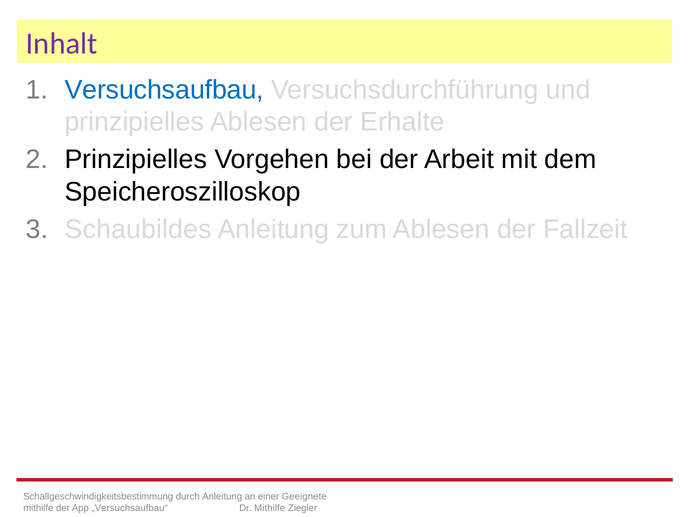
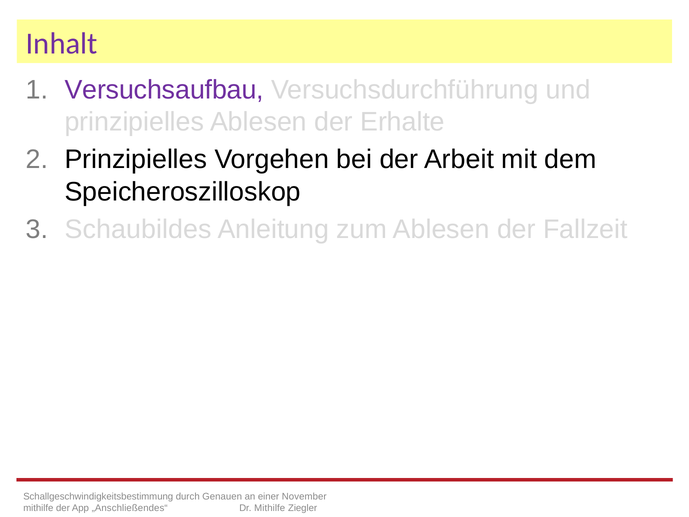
Versuchsaufbau colour: blue -> purple
durch Anleitung: Anleitung -> Genauen
Geeignete: Geeignete -> November
„Versuchsaufbau“: „Versuchsaufbau“ -> „Anschließendes“
